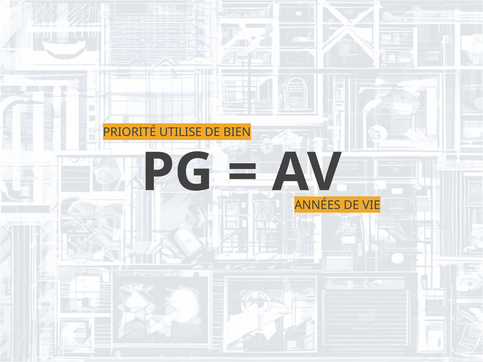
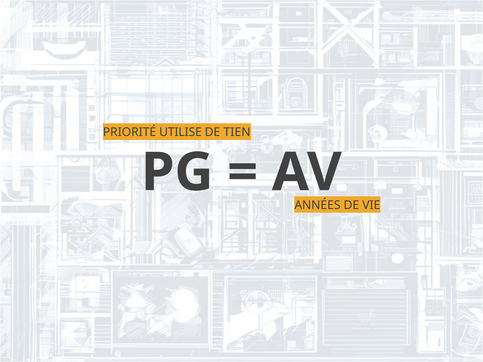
BIEN: BIEN -> TIEN
